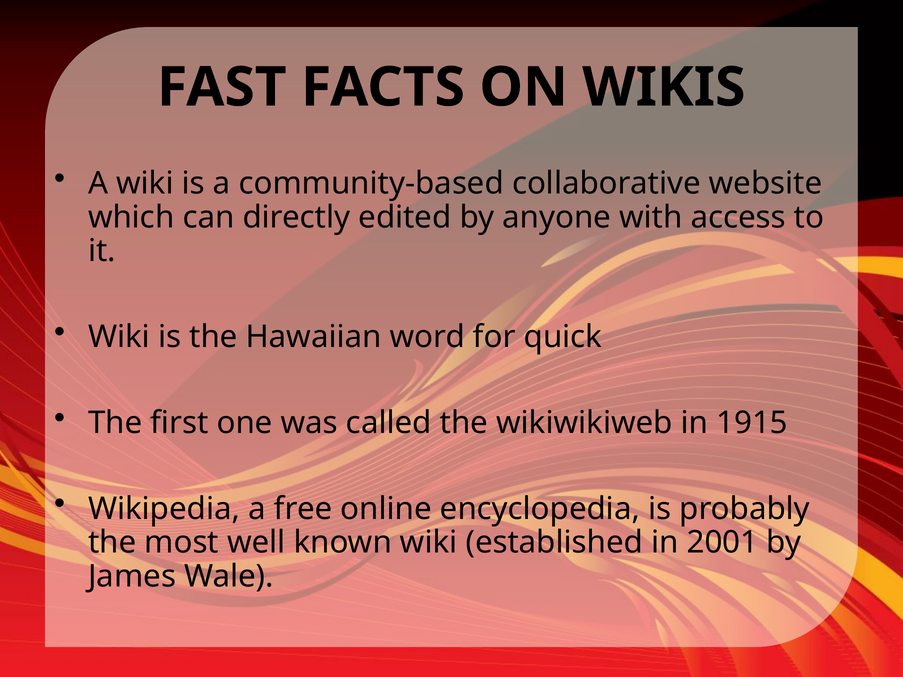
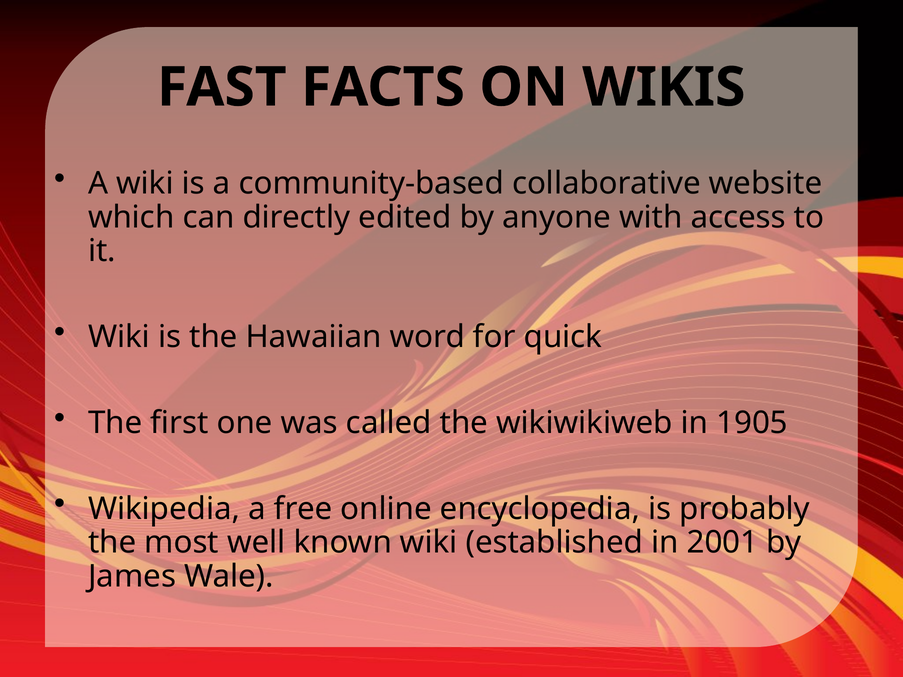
1915: 1915 -> 1905
